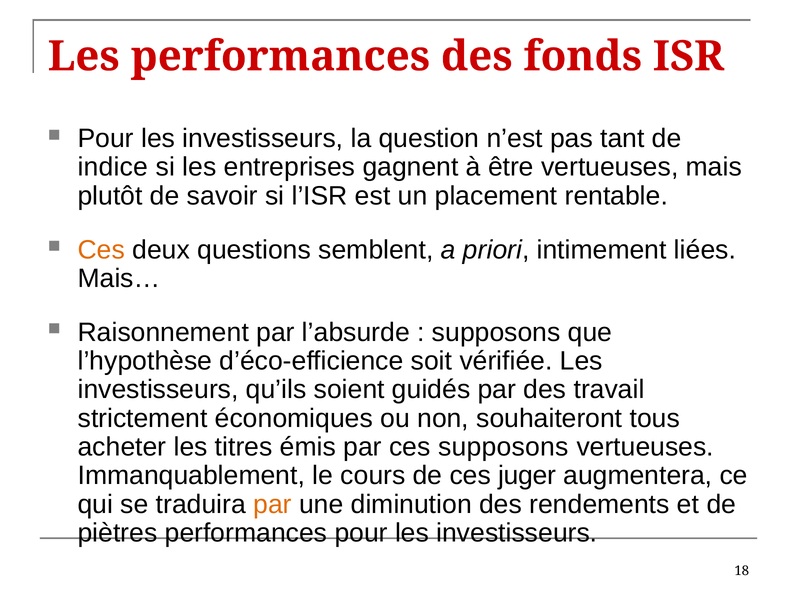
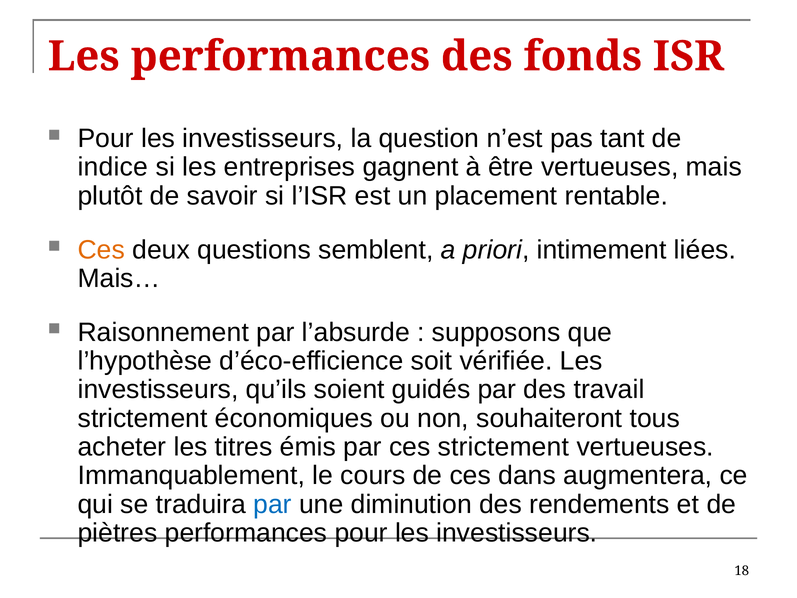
ces supposons: supposons -> strictement
juger: juger -> dans
par at (272, 504) colour: orange -> blue
